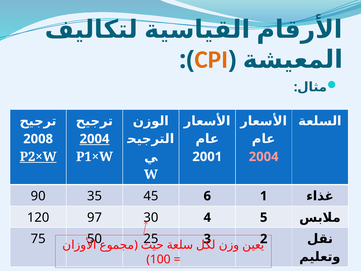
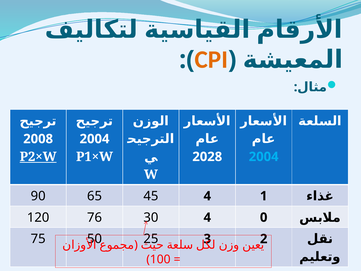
2004 at (95, 139) underline: present -> none
2001: 2001 -> 2028
2004 at (264, 157) colour: pink -> light blue
35: 35 -> 65
45 6: 6 -> 4
97: 97 -> 76
5: 5 -> 0
